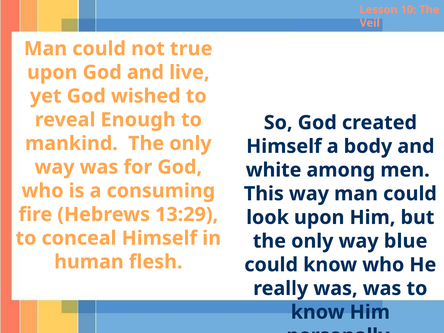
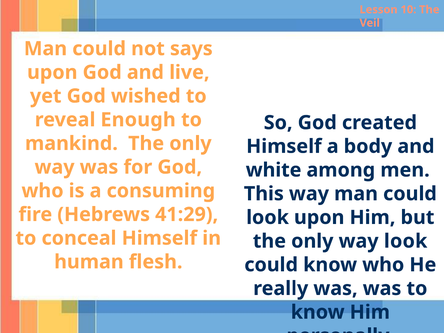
true: true -> says
13:29: 13:29 -> 41:29
way blue: blue -> look
